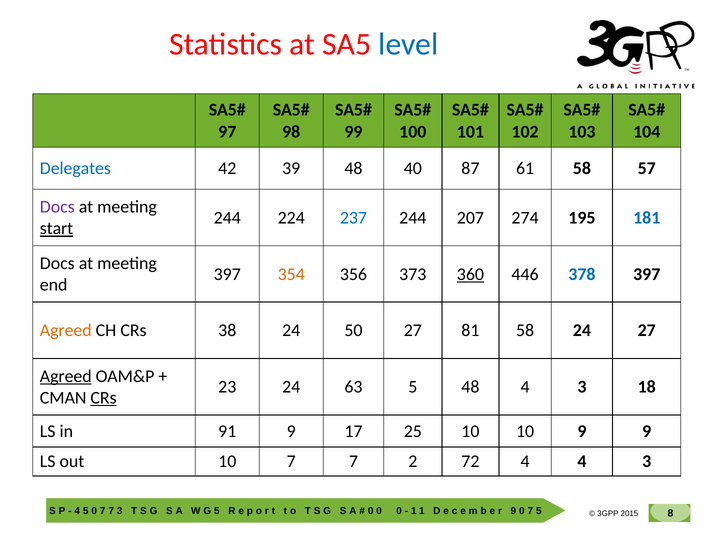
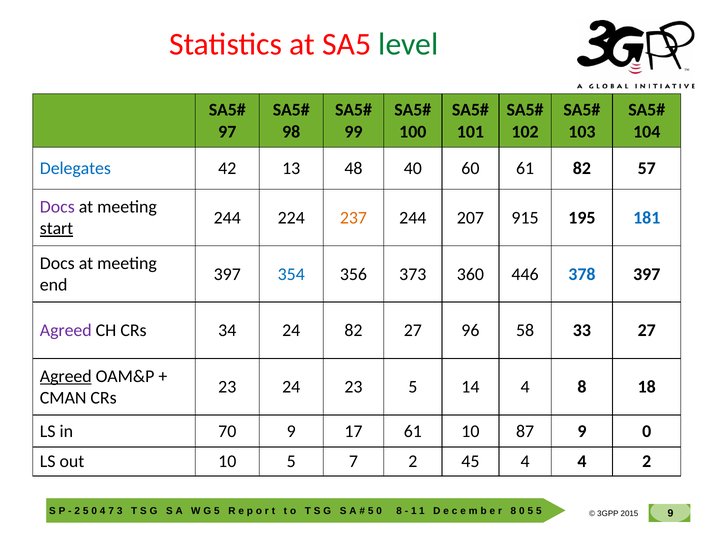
level colour: blue -> green
39: 39 -> 13
87: 87 -> 60
61 58: 58 -> 82
237 colour: blue -> orange
274: 274 -> 915
354 colour: orange -> blue
360 underline: present -> none
Agreed at (66, 331) colour: orange -> purple
38: 38 -> 34
24 50: 50 -> 82
81: 81 -> 96
58 24: 24 -> 33
24 63: 63 -> 23
5 48: 48 -> 14
3 at (582, 387): 3 -> 8
CRs at (104, 398) underline: present -> none
91: 91 -> 70
17 25: 25 -> 61
10 10: 10 -> 87
9 9: 9 -> 0
10 7: 7 -> 5
72: 72 -> 45
4 4 3: 3 -> 2
4 at (77, 511): 4 -> 2
7 at (103, 511): 7 -> 4
0 at (371, 511): 0 -> 5
0 at (399, 511): 0 -> 8
9 at (513, 511): 9 -> 8
7 at (530, 511): 7 -> 5
5 8: 8 -> 9
